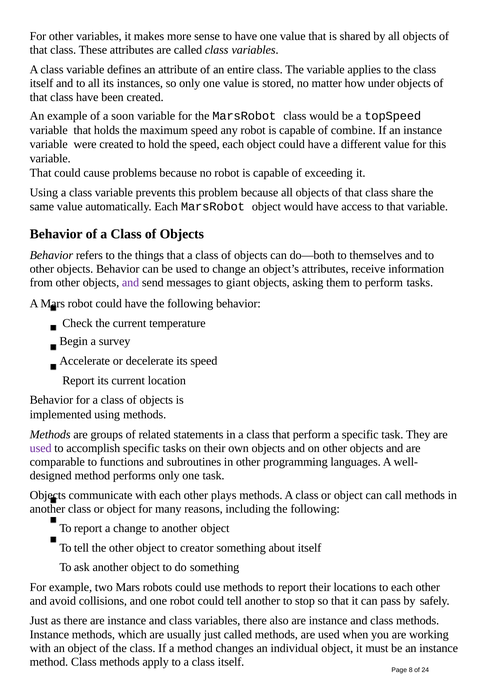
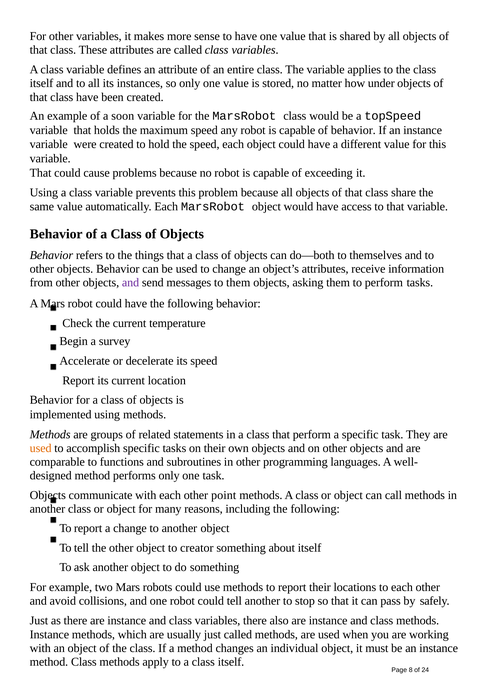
of combine: combine -> behavior
to giant: giant -> them
used at (41, 448) colour: purple -> orange
plays: plays -> point
